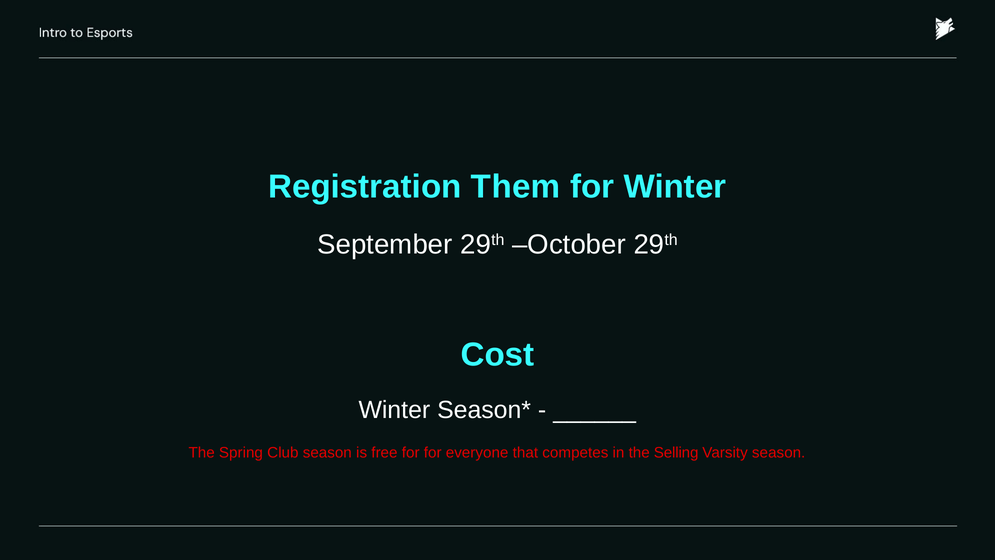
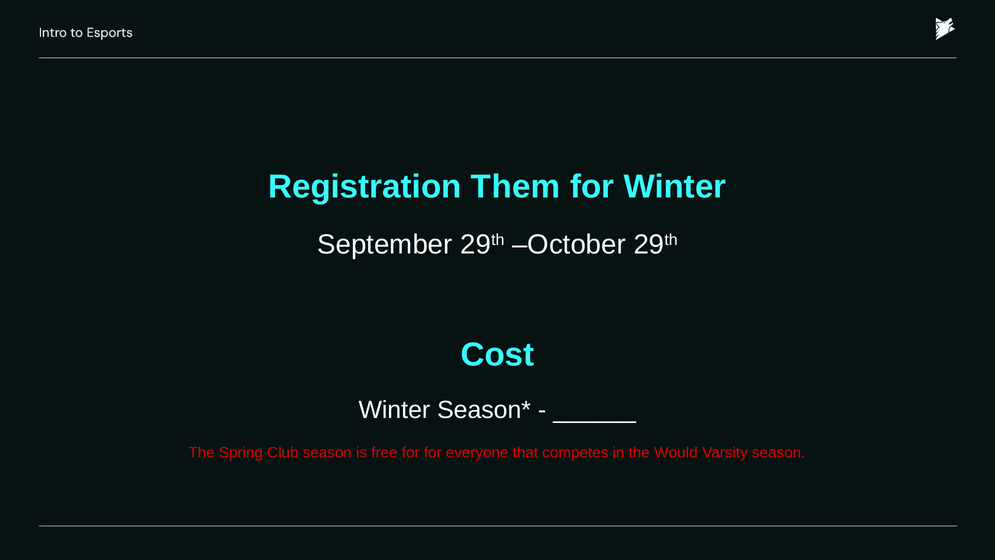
Selling: Selling -> Would
